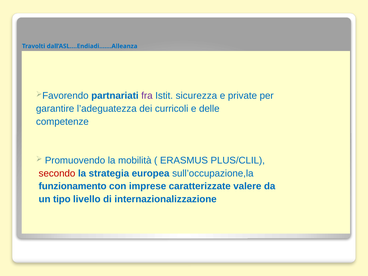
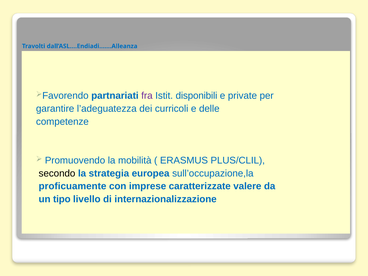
sicurezza: sicurezza -> disponibili
secondo colour: red -> black
funzionamento: funzionamento -> proficuamente
